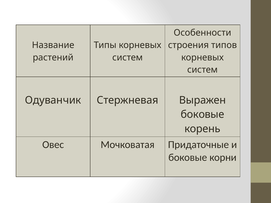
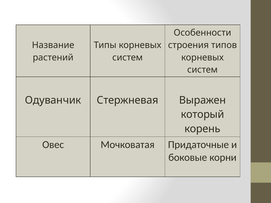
боковые at (203, 115): боковые -> который
